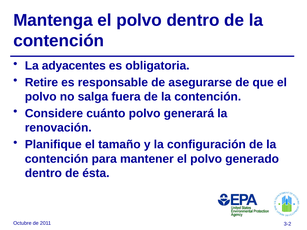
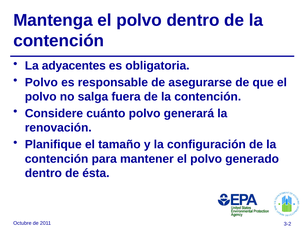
Retire at (41, 83): Retire -> Polvo
